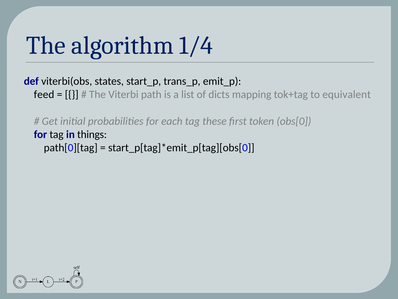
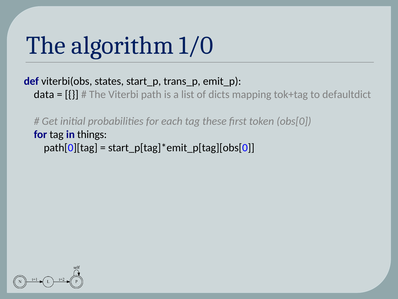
1/4: 1/4 -> 1/0
feed: feed -> data
equivalent: equivalent -> defaultdict
